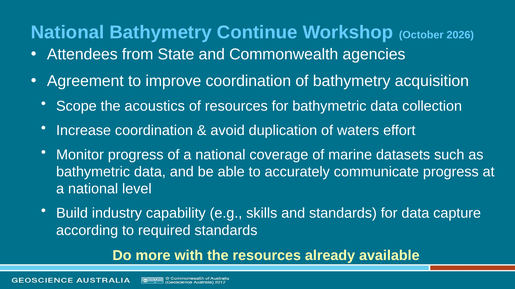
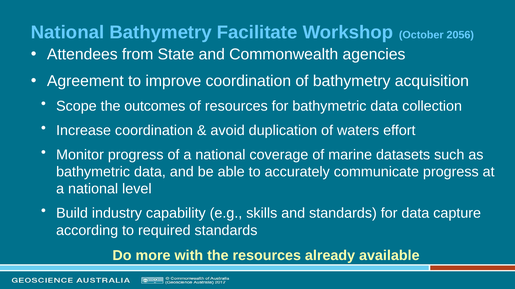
Continue: Continue -> Facilitate
2026: 2026 -> 2056
acoustics: acoustics -> outcomes
